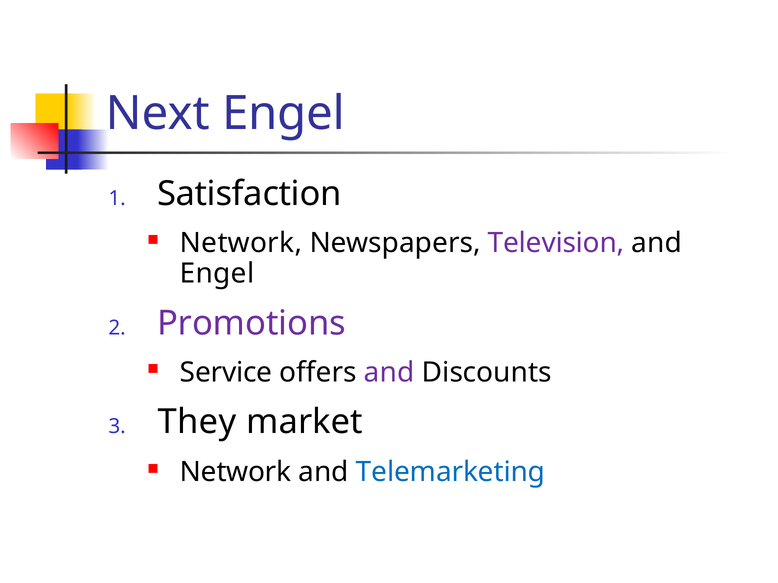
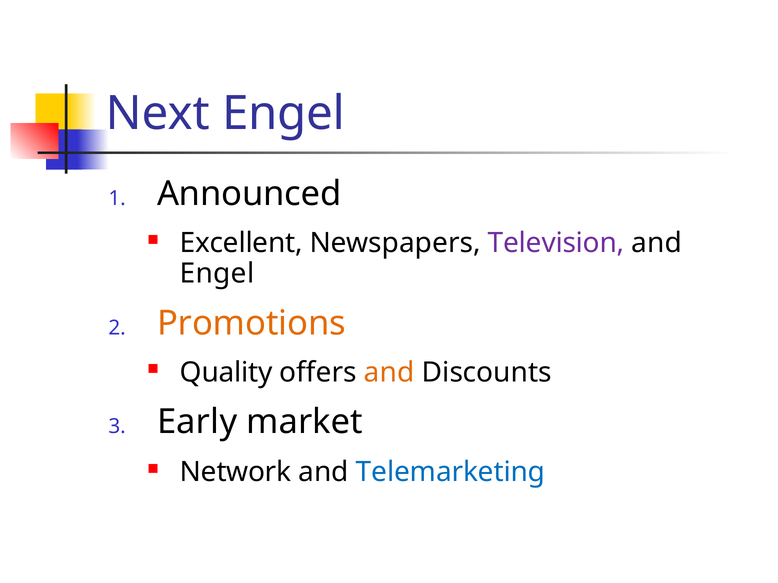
Satisfaction: Satisfaction -> Announced
Network at (241, 243): Network -> Excellent
Promotions colour: purple -> orange
Service: Service -> Quality
and at (389, 373) colour: purple -> orange
They: They -> Early
